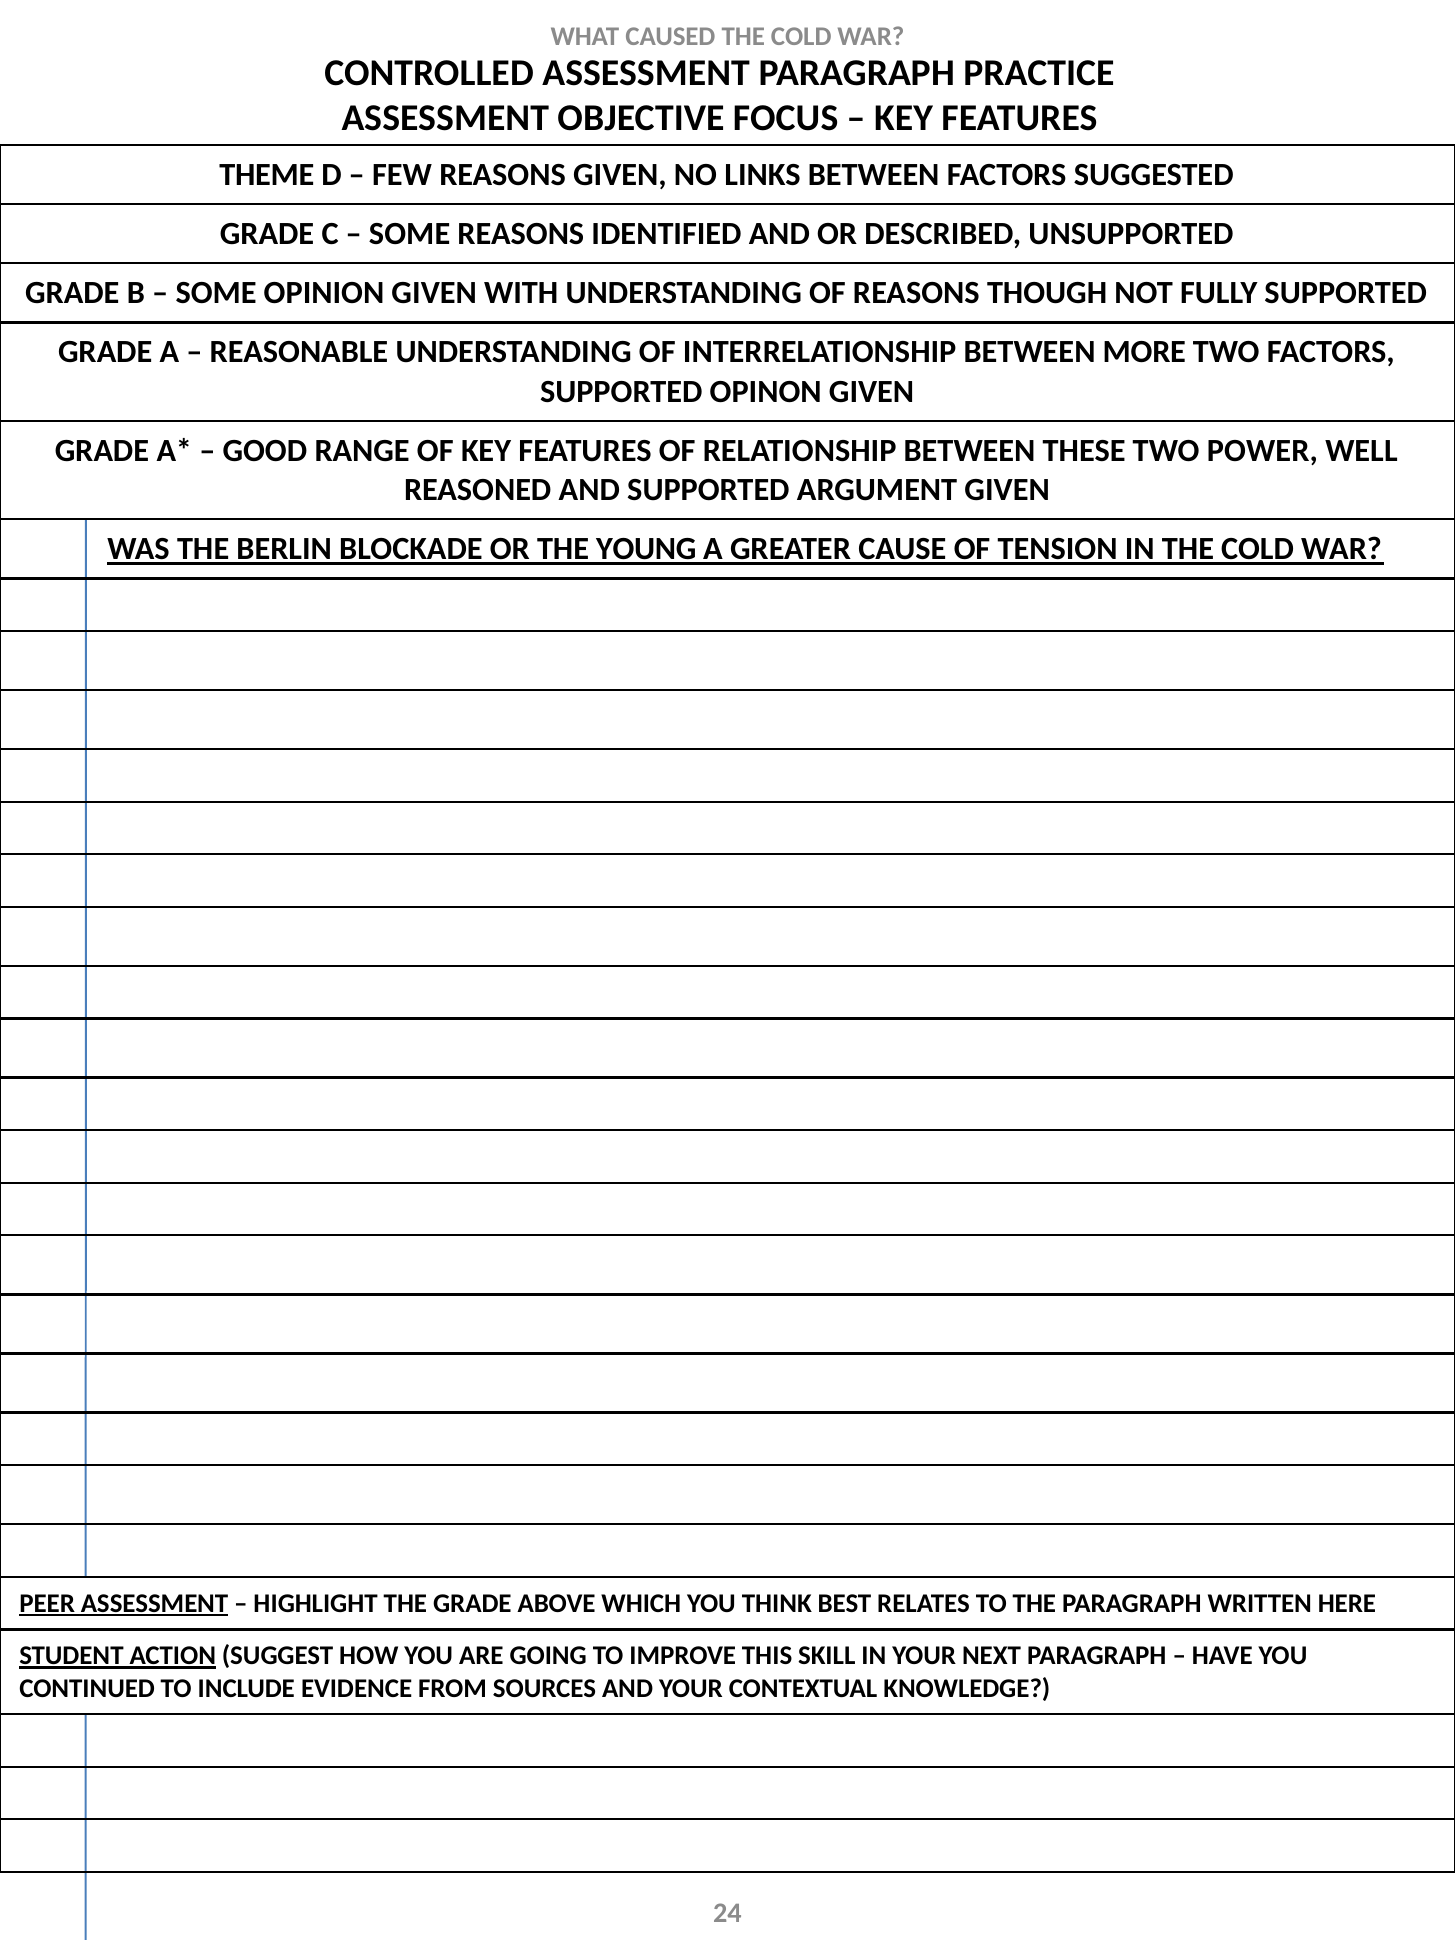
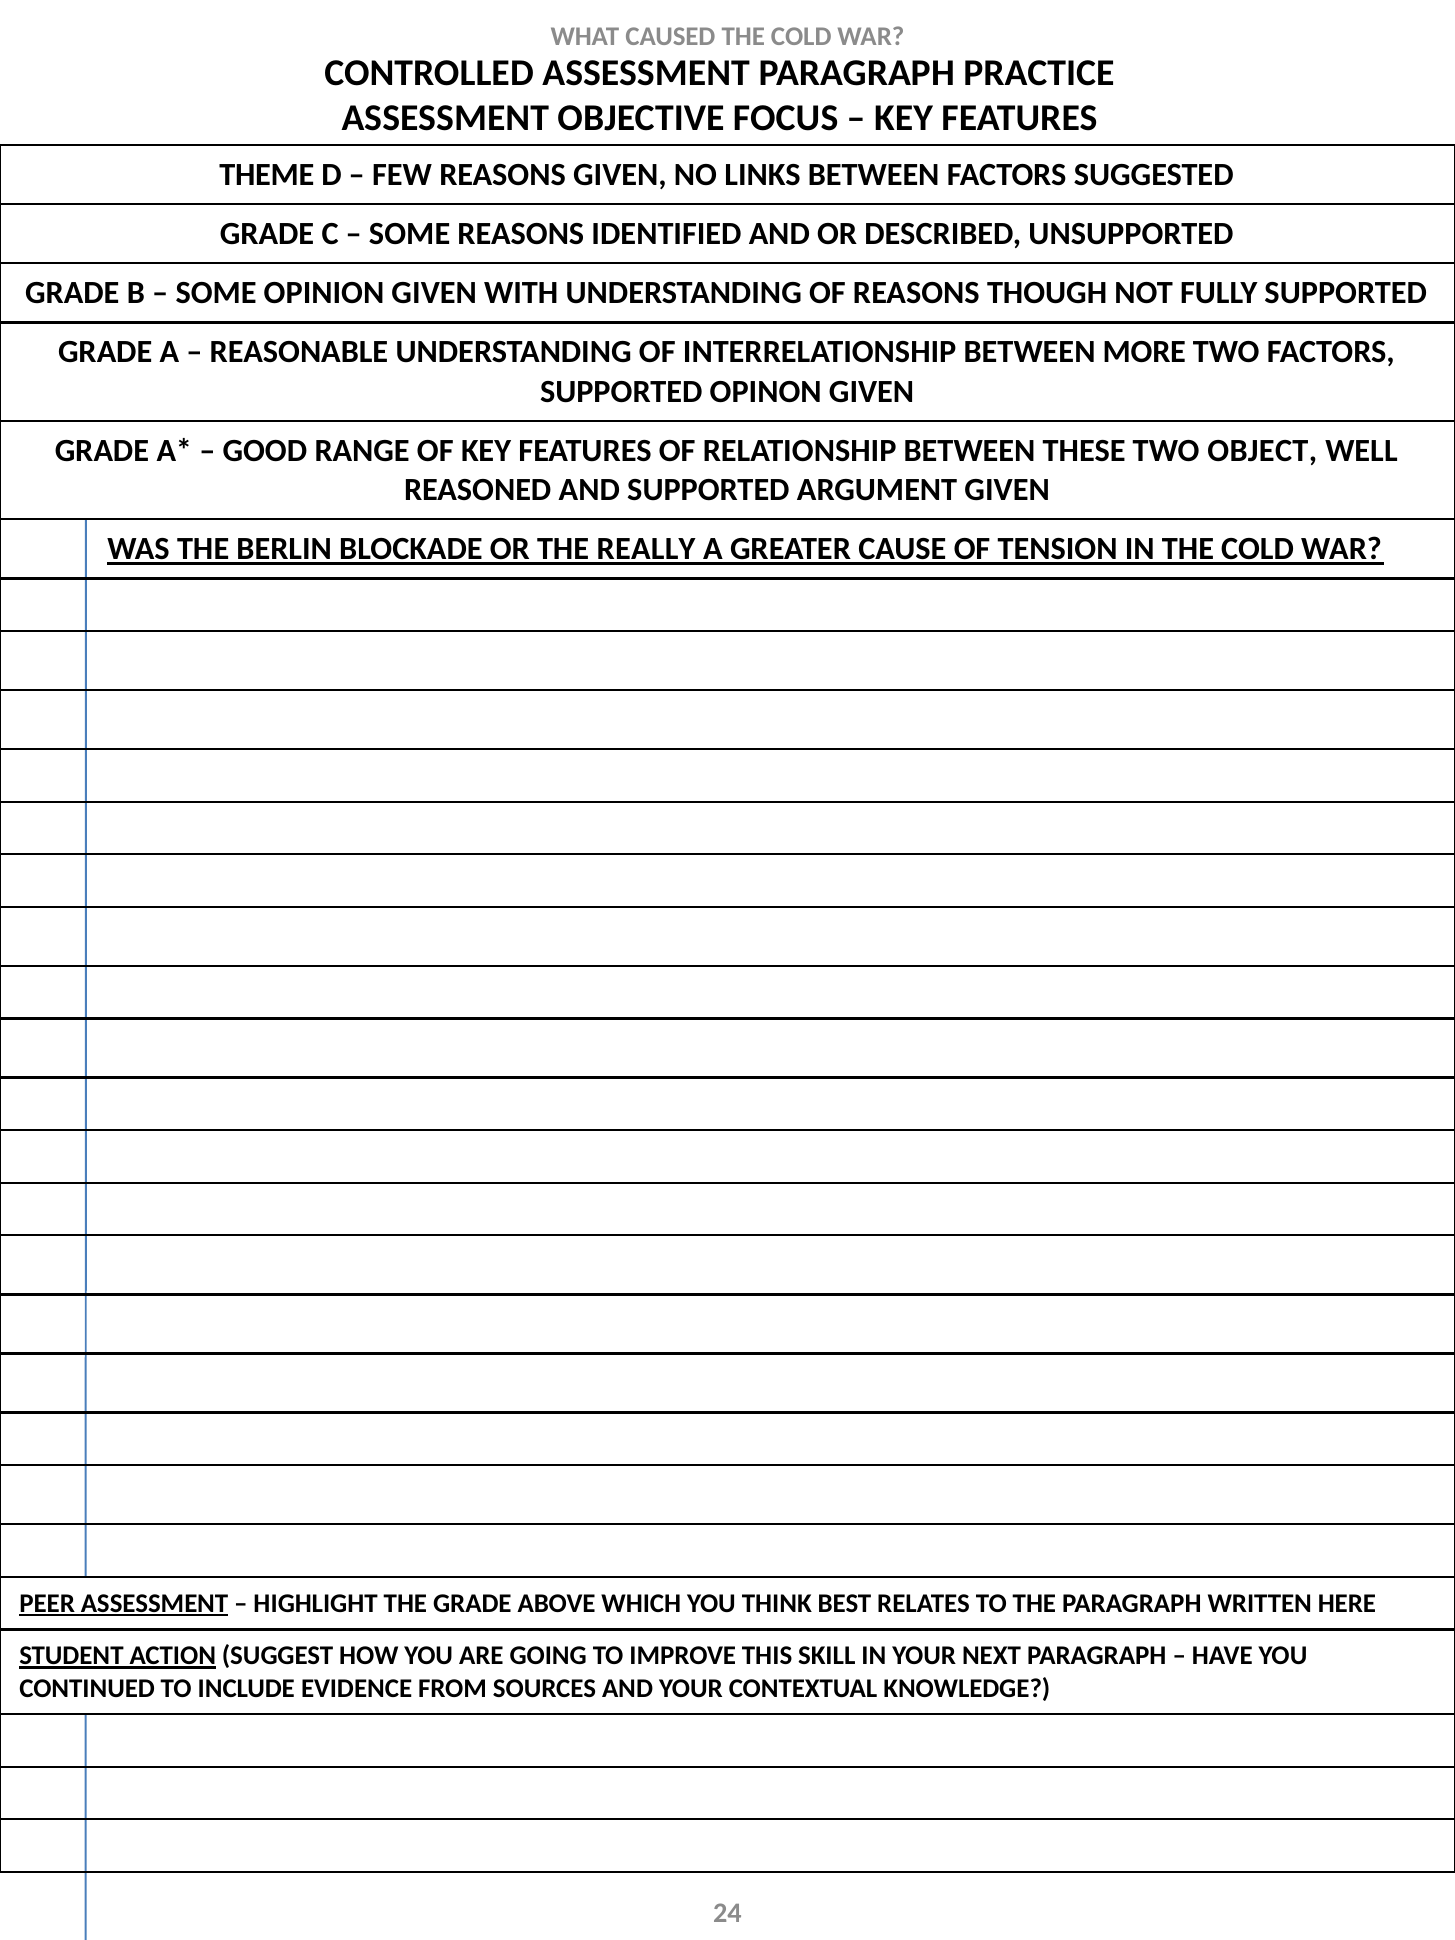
POWER: POWER -> OBJECT
YOUNG: YOUNG -> REALLY
